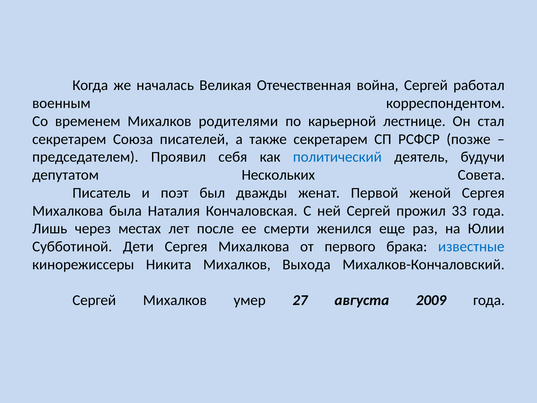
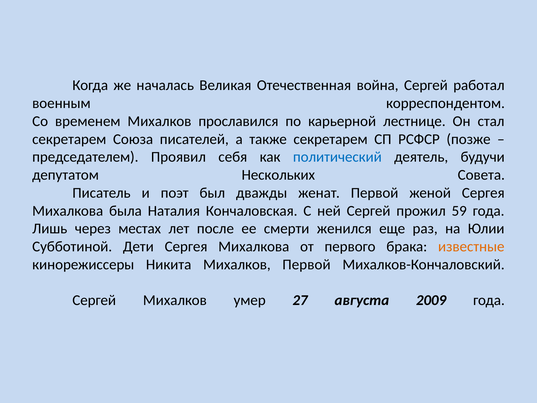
родителями: родителями -> прославился
33: 33 -> 59
известные colour: blue -> orange
Михалков Выхода: Выхода -> Первой
